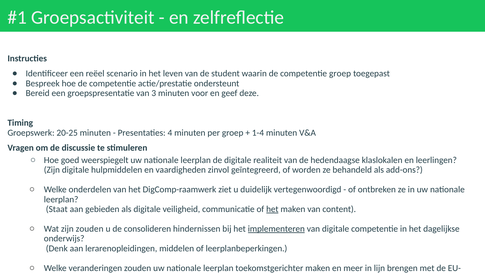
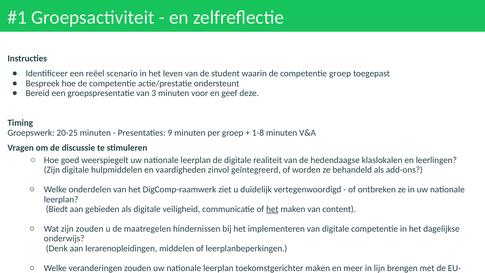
4: 4 -> 9
1-4: 1-4 -> 1-8
Staat: Staat -> Biedt
consolideren: consolideren -> maatregelen
implementeren underline: present -> none
